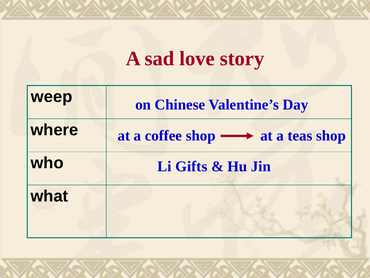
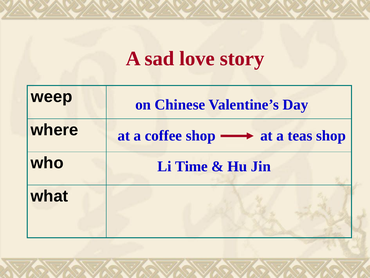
Gifts: Gifts -> Time
